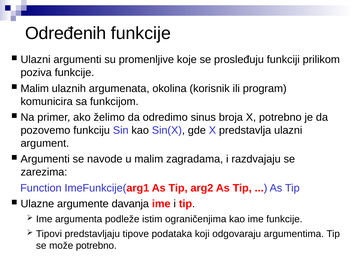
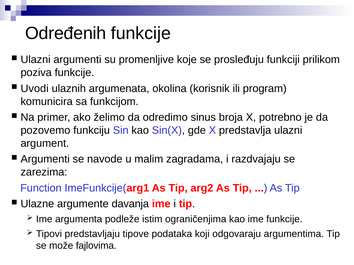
Malim at (35, 89): Malim -> Uvodi
može potrebno: potrebno -> fajlovima
